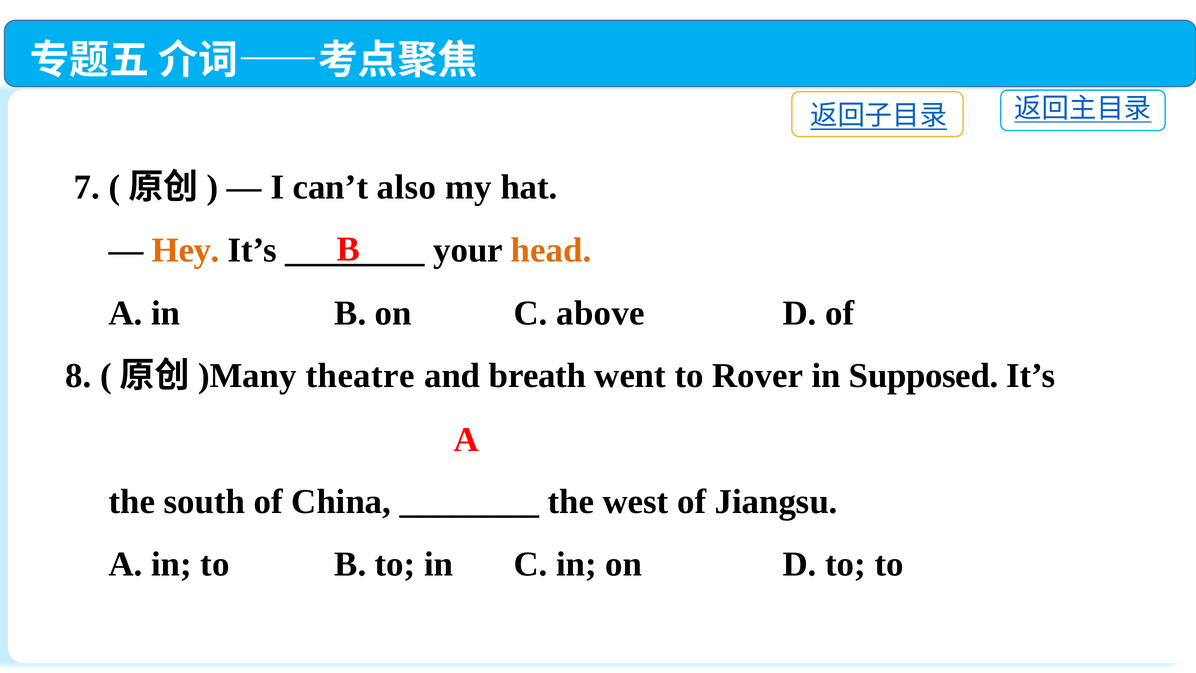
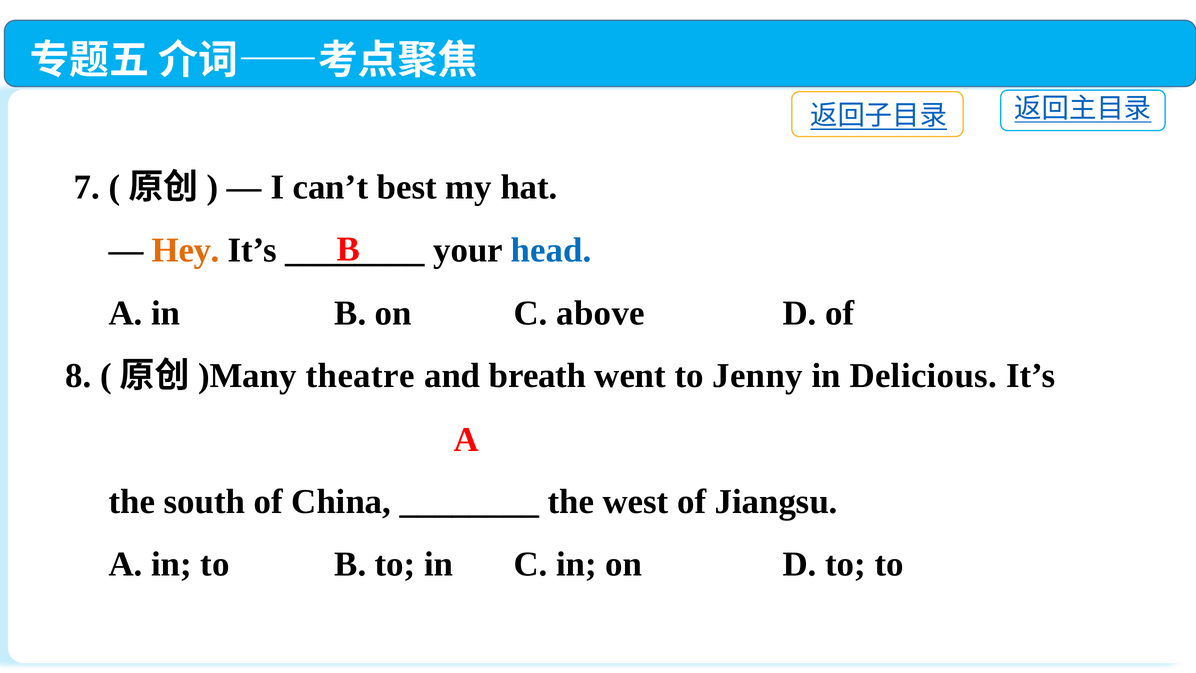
also: also -> best
head colour: orange -> blue
Rover: Rover -> Jenny
Supposed: Supposed -> Delicious
